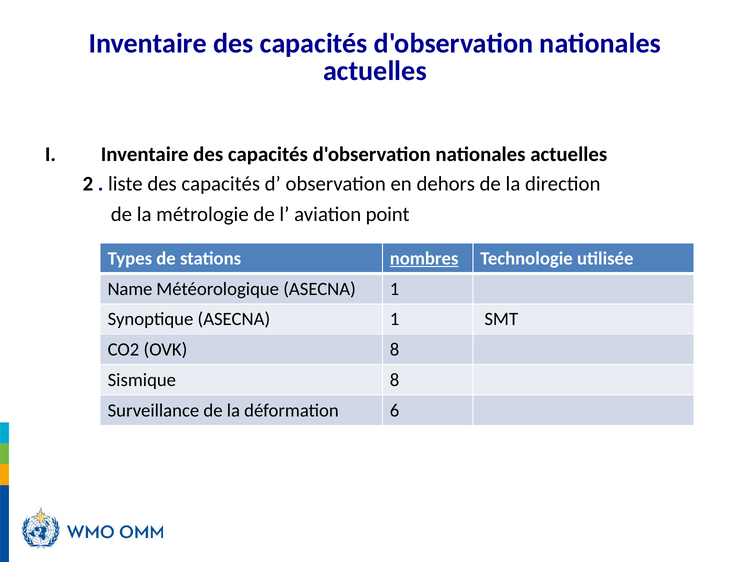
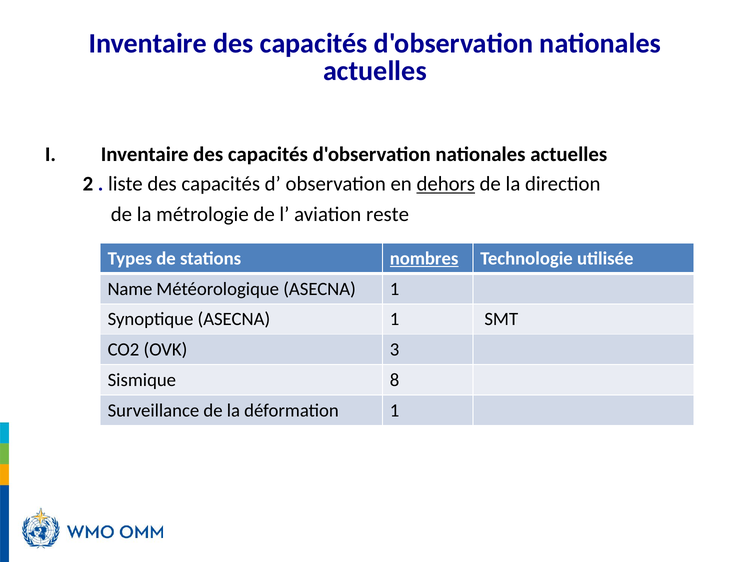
dehors underline: none -> present
point: point -> reste
OVK 8: 8 -> 3
déformation 6: 6 -> 1
